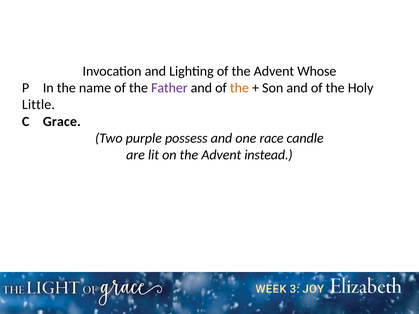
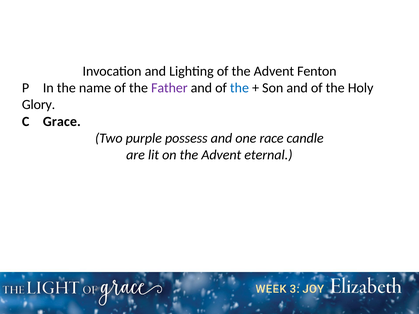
Whose: Whose -> Fenton
the at (239, 88) colour: orange -> blue
Little: Little -> Glory
instead: instead -> eternal
